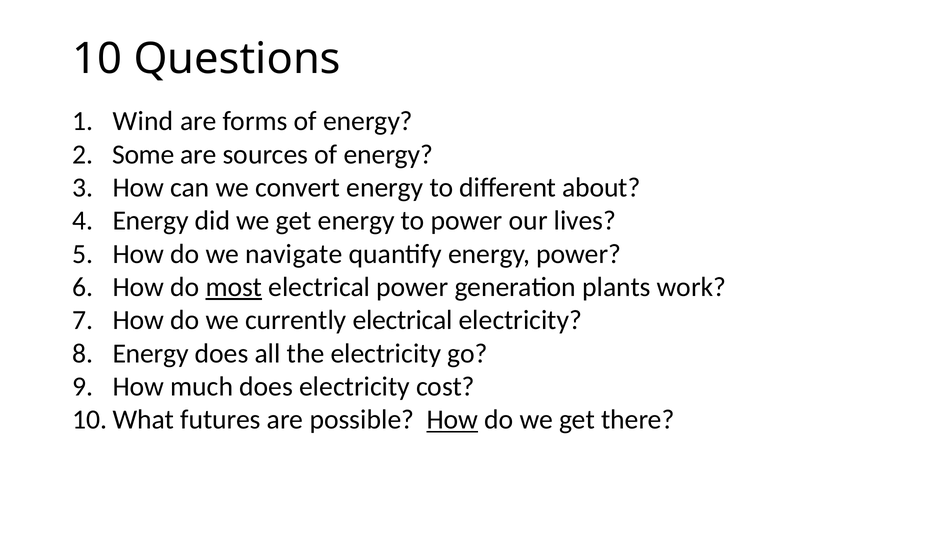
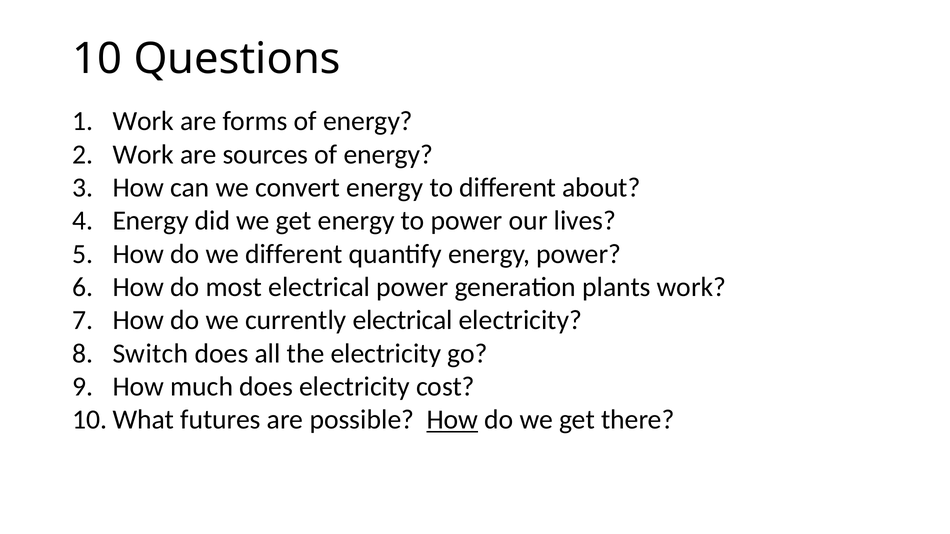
Wind at (143, 121): Wind -> Work
Some at (143, 155): Some -> Work
we navigate: navigate -> different
most underline: present -> none
Energy at (151, 354): Energy -> Switch
